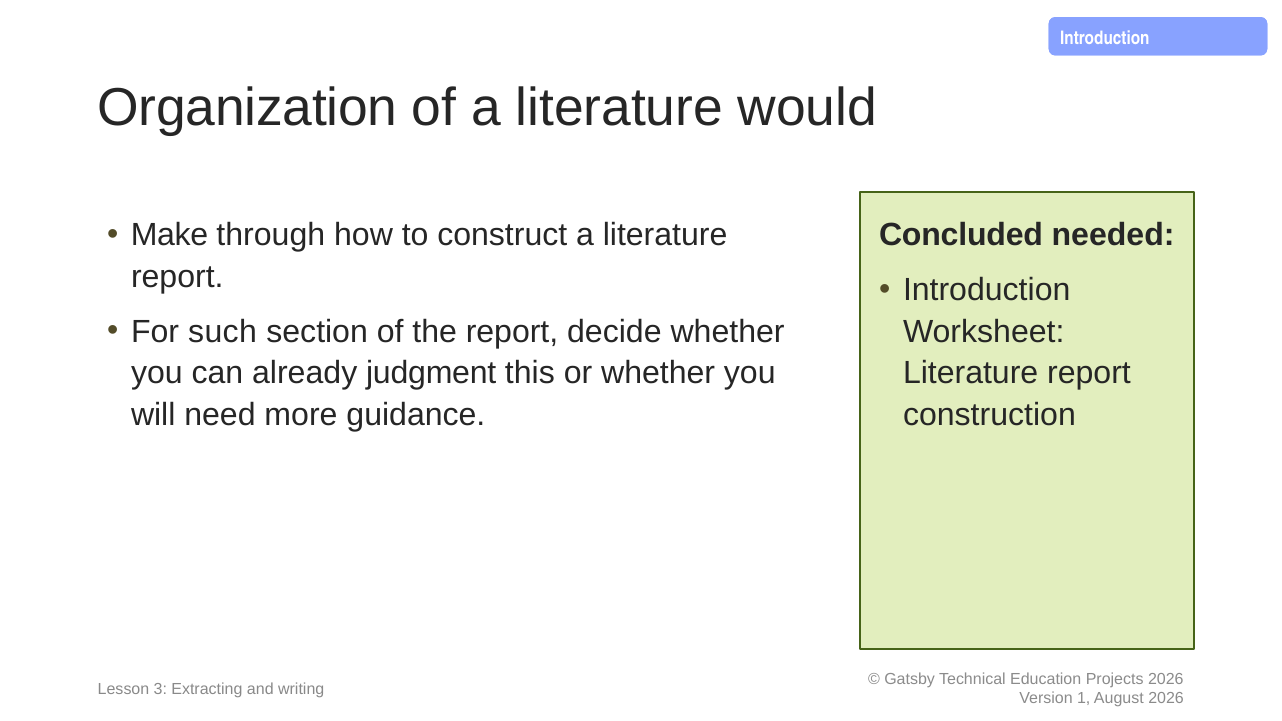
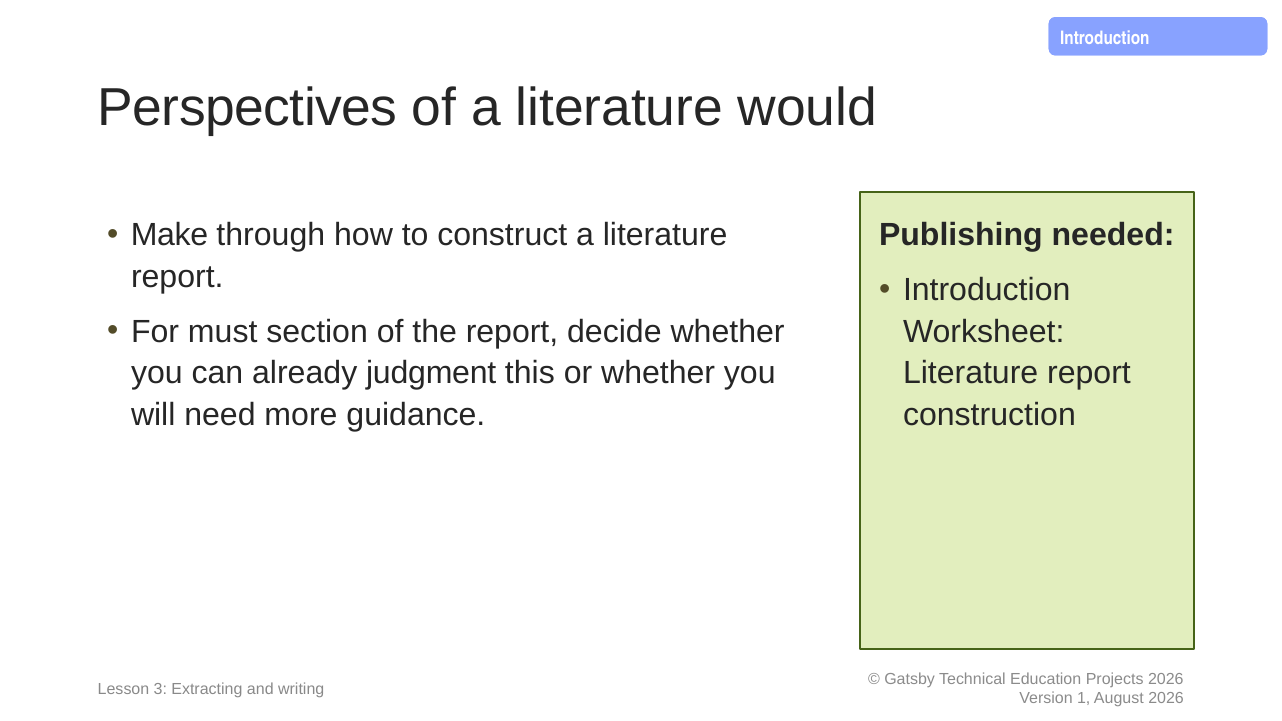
Organization: Organization -> Perspectives
Concluded: Concluded -> Publishing
such: such -> must
